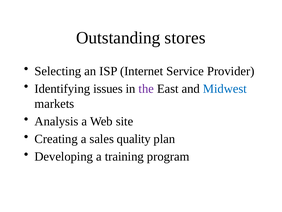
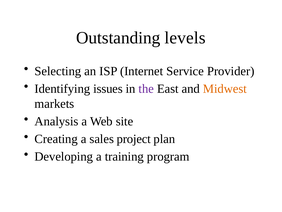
stores: stores -> levels
Midwest colour: blue -> orange
quality: quality -> project
